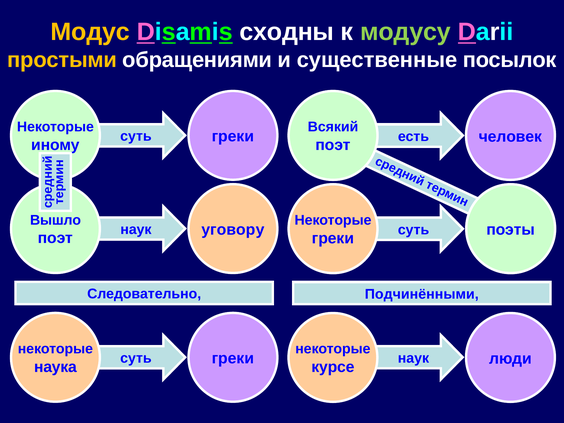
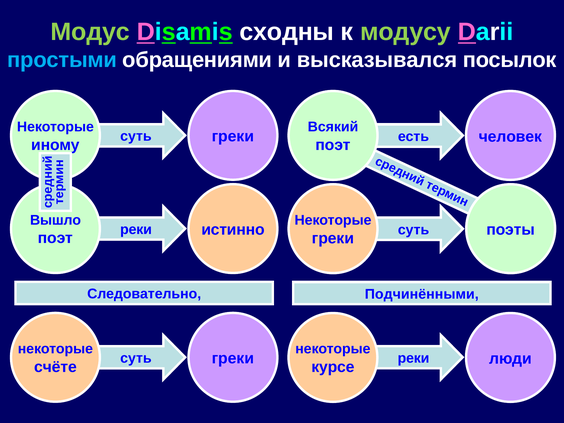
Модус colour: yellow -> light green
простыми colour: yellow -> light blue
существенные: существенные -> высказывался
уговору: уговору -> истинно
наук at (136, 230): наук -> реки
наук at (413, 358): наук -> реки
наука: наука -> счёте
